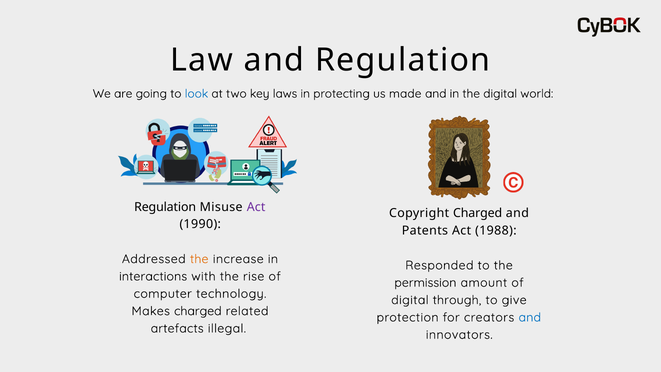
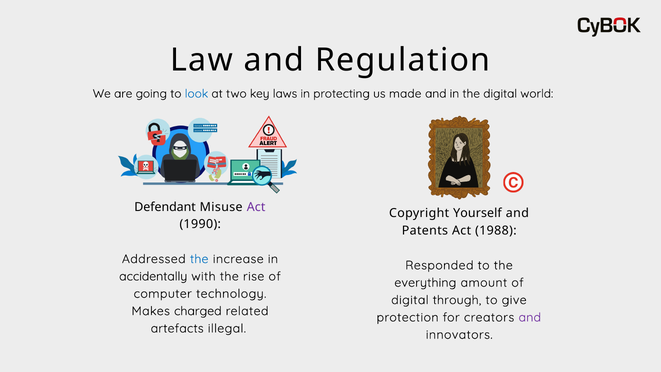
Regulation at (165, 207): Regulation -> Defendant
Copyright Charged: Charged -> Yourself
the at (199, 259) colour: orange -> blue
interactions: interactions -> accidentally
permission: permission -> everything
and at (530, 317) colour: blue -> purple
